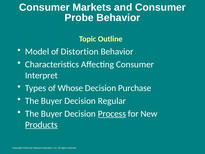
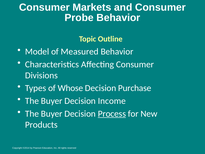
Distortion: Distortion -> Measured
Interpret: Interpret -> Divisions
Regular: Regular -> Income
Products underline: present -> none
